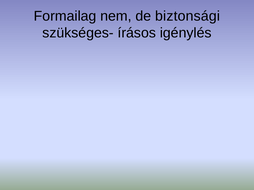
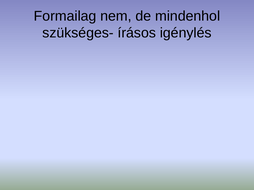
biztonsági: biztonsági -> mindenhol
